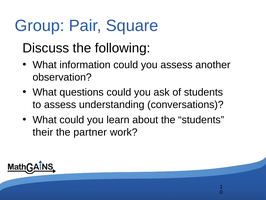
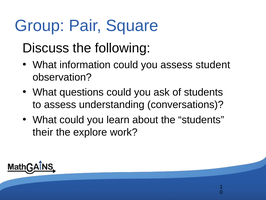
another: another -> student
partner: partner -> explore
